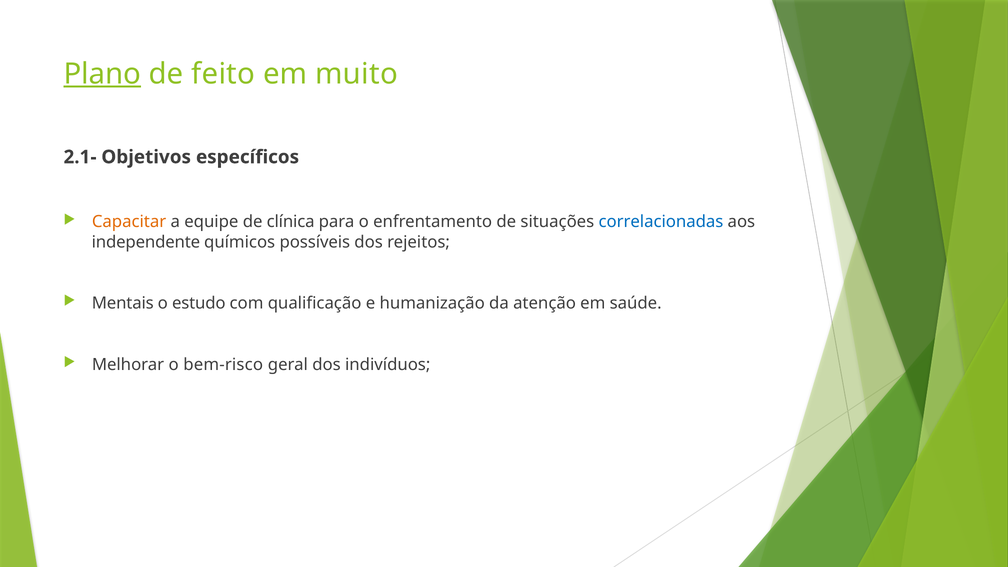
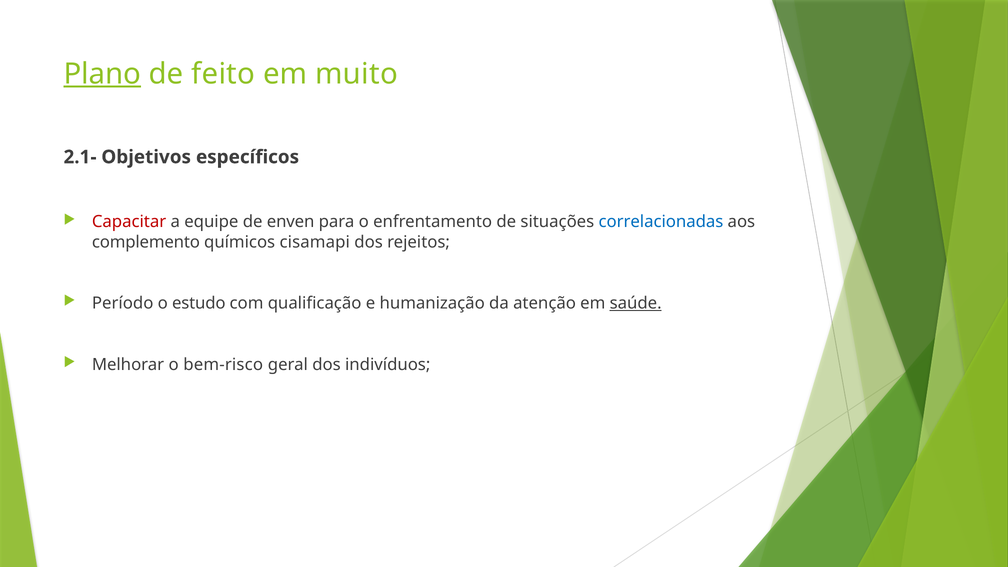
Capacitar colour: orange -> red
clínica: clínica -> enven
independente: independente -> complemento
possíveis: possíveis -> cisamapi
Mentais: Mentais -> Período
saúde underline: none -> present
